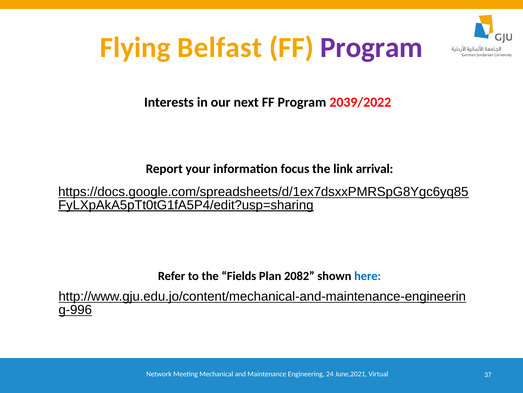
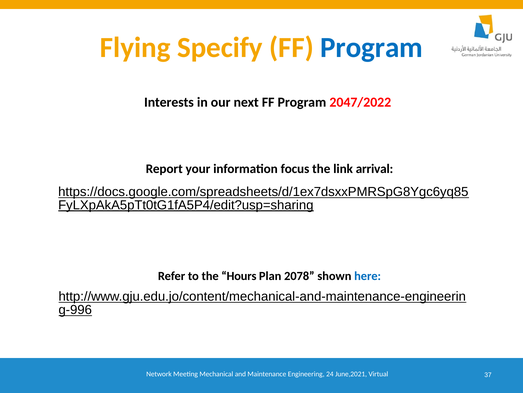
Belfast: Belfast -> Specify
Program at (372, 48) colour: purple -> blue
2039/2022: 2039/2022 -> 2047/2022
Fields: Fields -> Hours
2082: 2082 -> 2078
